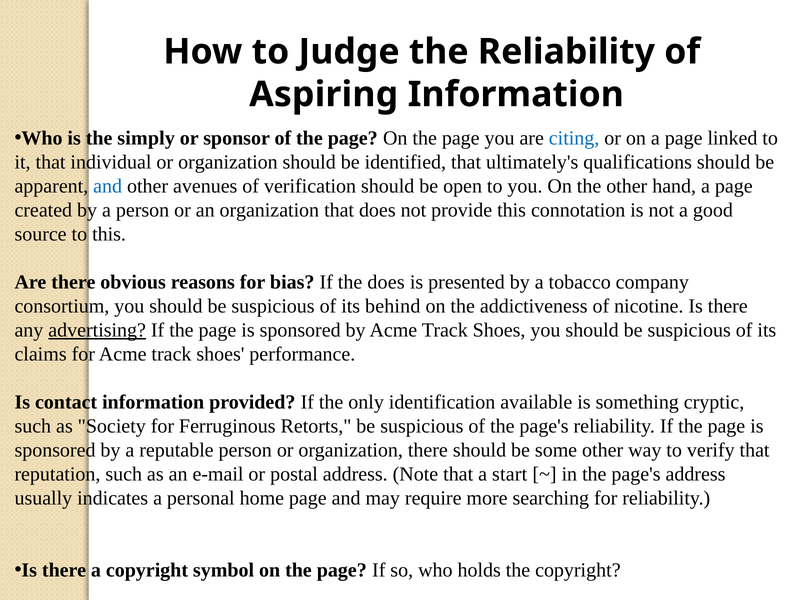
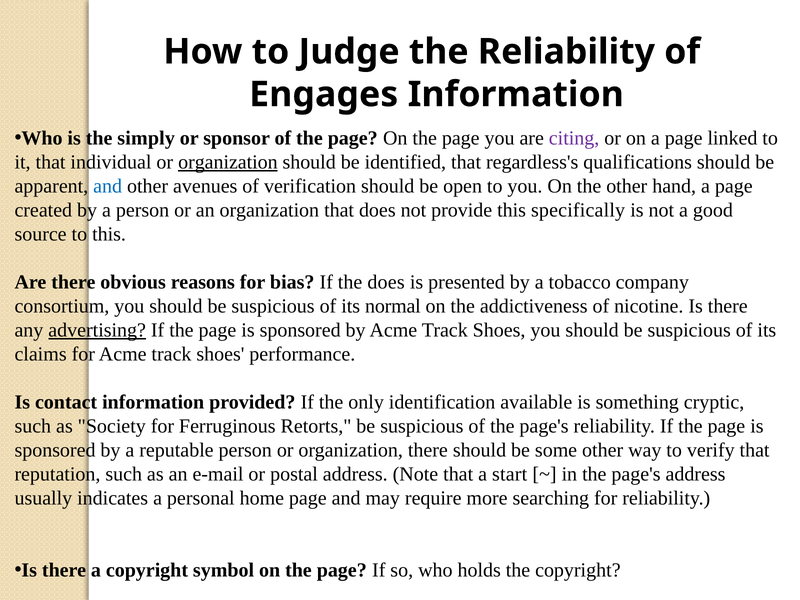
Aspiring: Aspiring -> Engages
citing colour: blue -> purple
organization at (228, 162) underline: none -> present
ultimately's: ultimately's -> regardless's
connotation: connotation -> specifically
behind: behind -> normal
